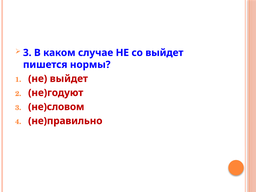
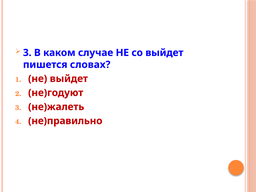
нормы: нормы -> словах
не)словом: не)словом -> не)жалеть
